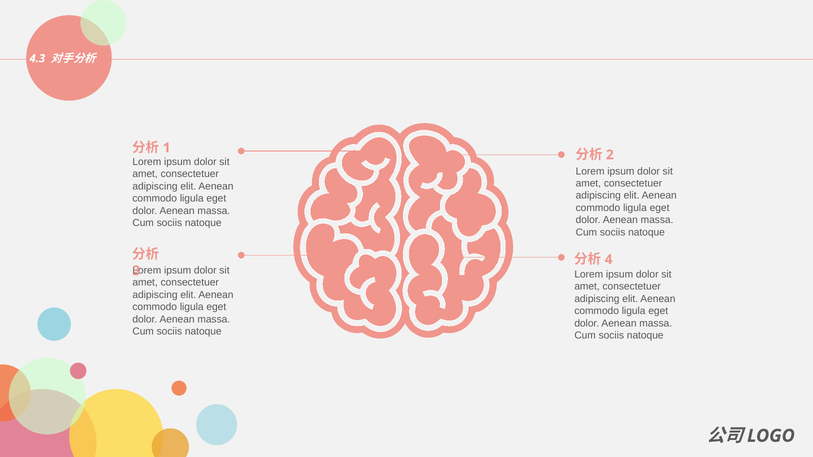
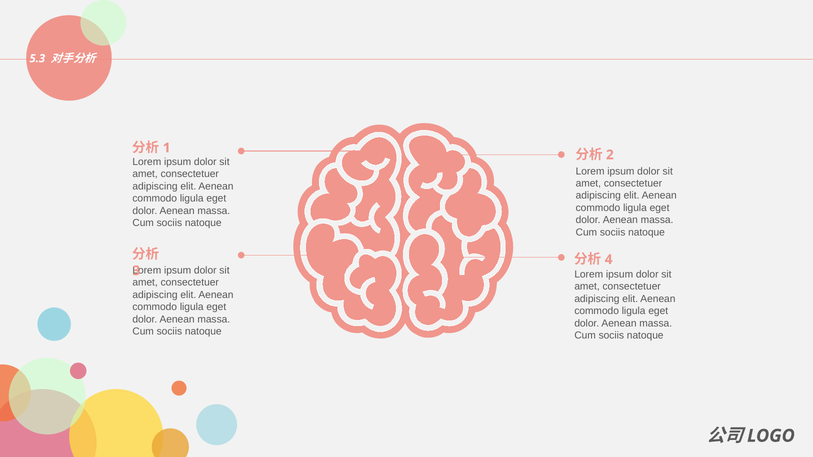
4.3: 4.3 -> 5.3
